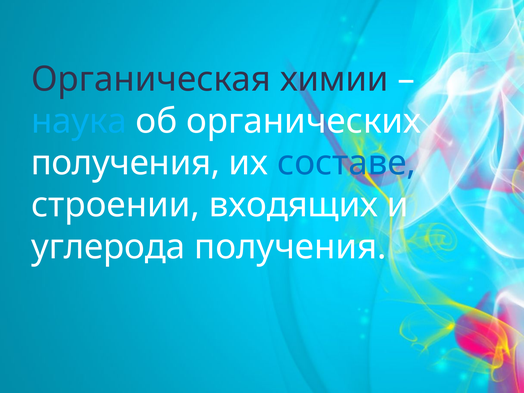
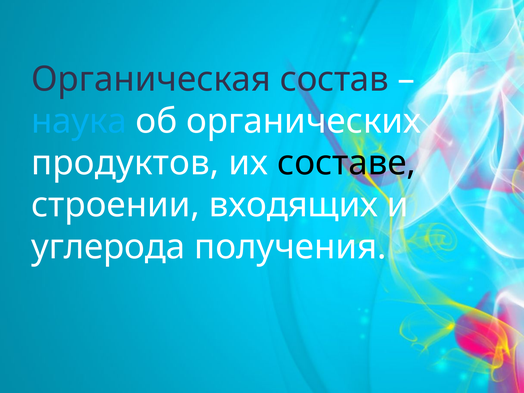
химии: химии -> состав
получения at (125, 163): получения -> продуктов
составе colour: blue -> black
